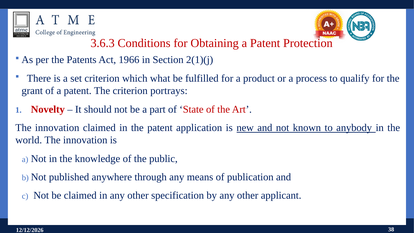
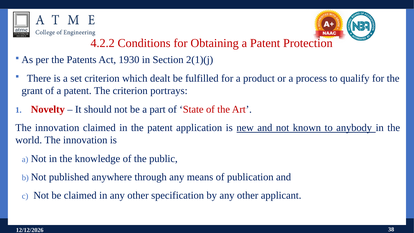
3.6.3: 3.6.3 -> 4.2.2
1966: 1966 -> 1930
what: what -> dealt
